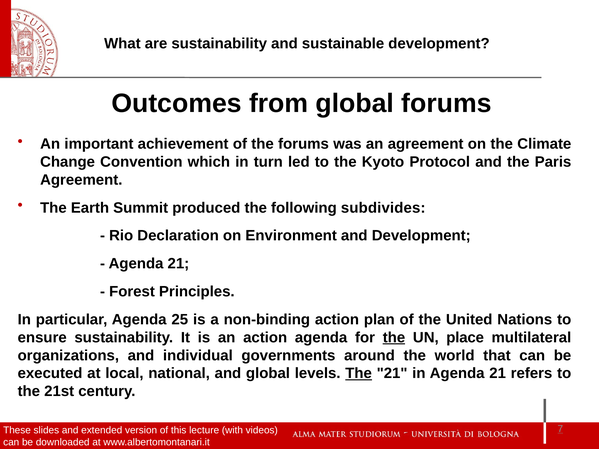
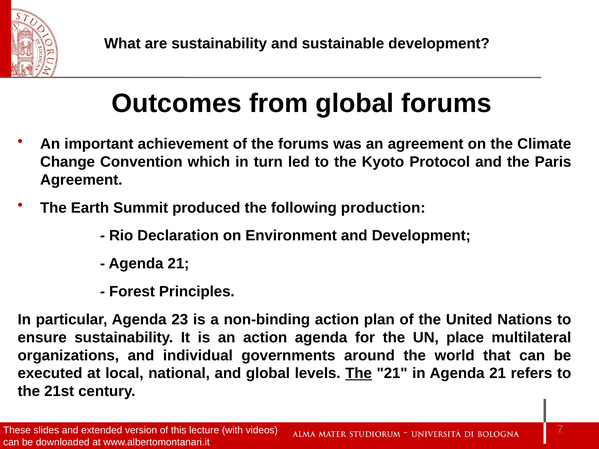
subdivides: subdivides -> production
25: 25 -> 23
the at (394, 338) underline: present -> none
